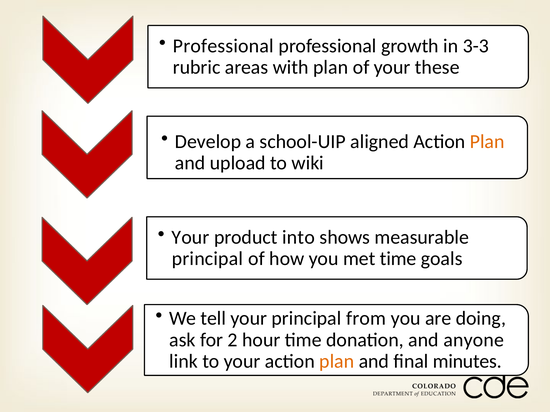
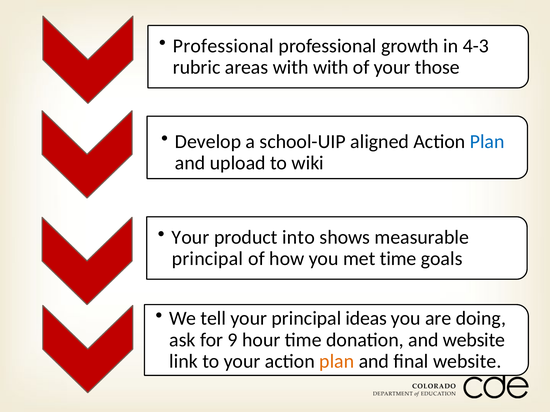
3-3: 3-3 -> 4-3
with plan: plan -> with
these: these -> those
Plan at (487, 142) colour: orange -> blue
from: from -> ideas
2: 2 -> 9
and anyone: anyone -> website
final minutes: minutes -> website
